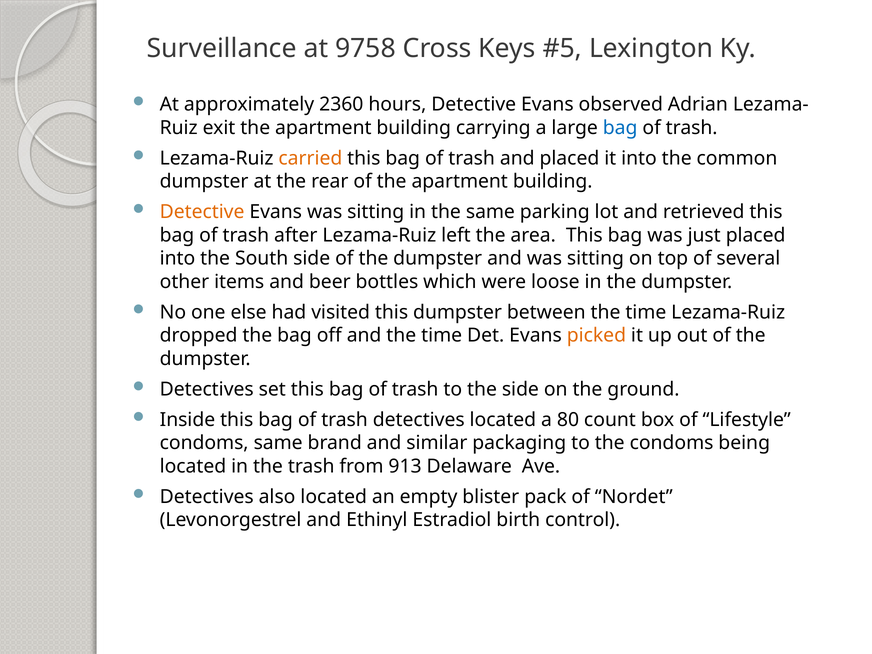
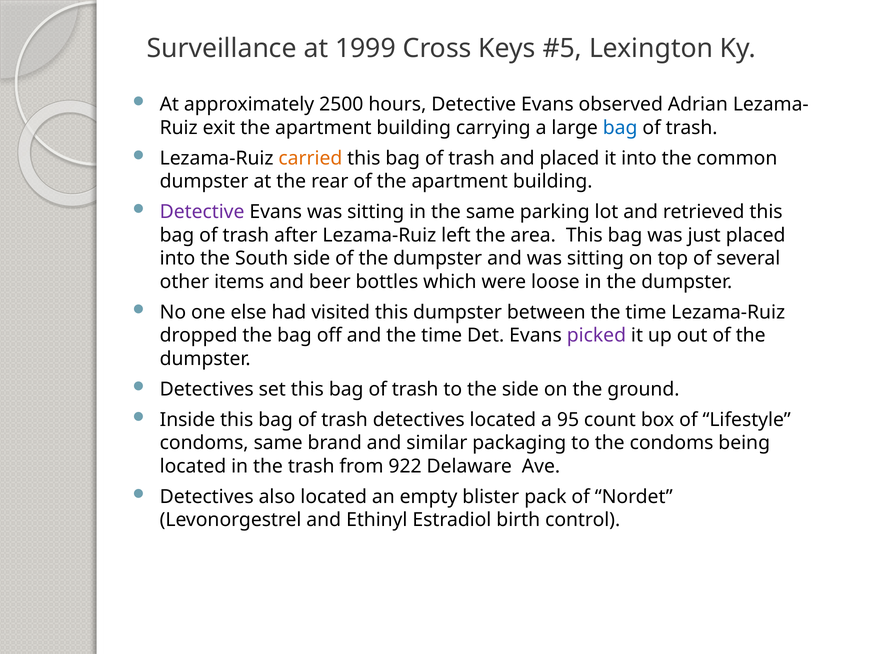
9758: 9758 -> 1999
2360: 2360 -> 2500
Detective at (202, 212) colour: orange -> purple
picked colour: orange -> purple
80: 80 -> 95
913: 913 -> 922
